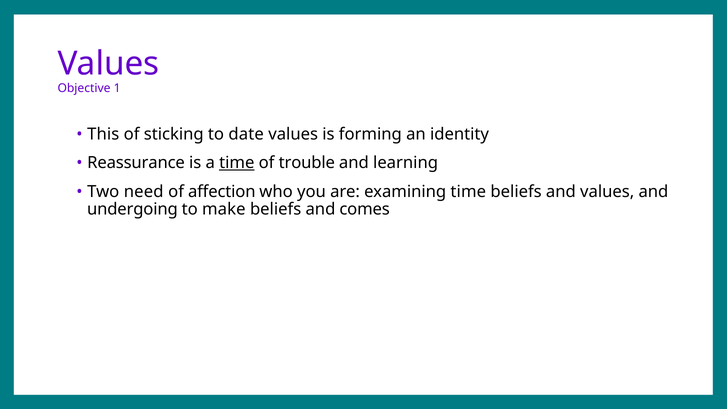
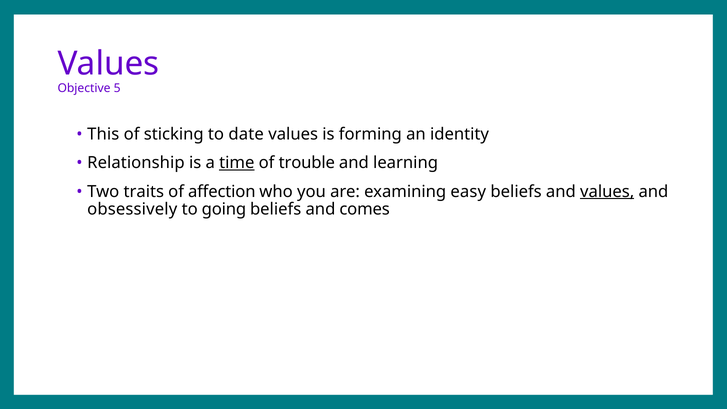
1: 1 -> 5
Reassurance: Reassurance -> Relationship
need: need -> traits
examining time: time -> easy
values at (607, 191) underline: none -> present
undergoing: undergoing -> obsessively
make: make -> going
